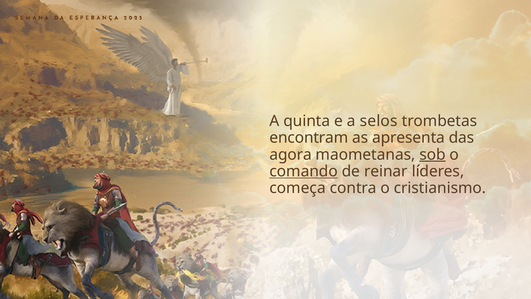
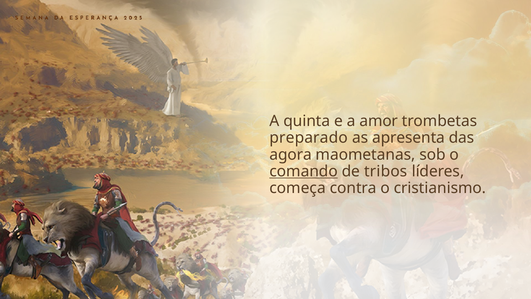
selos: selos -> amor
encontram: encontram -> preparado
sob underline: present -> none
reinar: reinar -> tribos
